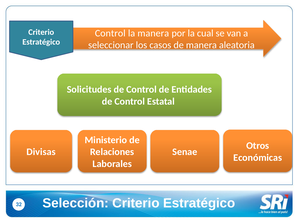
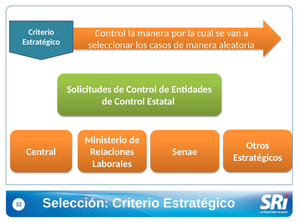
Divisas: Divisas -> Central
Económicas: Económicas -> Estratégicos
